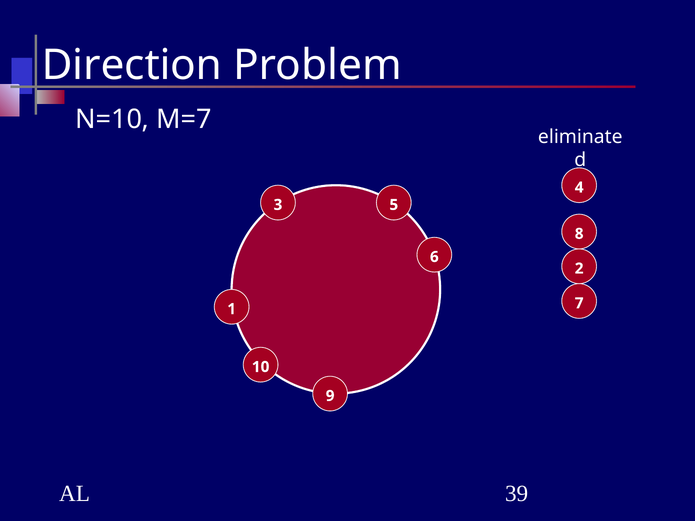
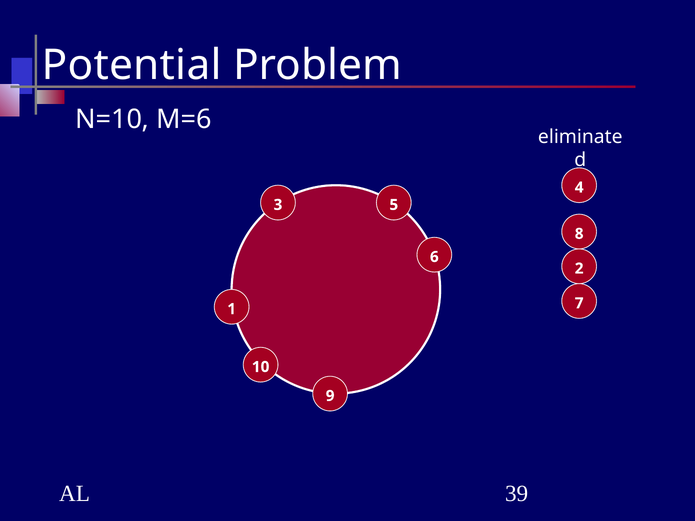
Direction: Direction -> Potential
M=7: M=7 -> M=6
